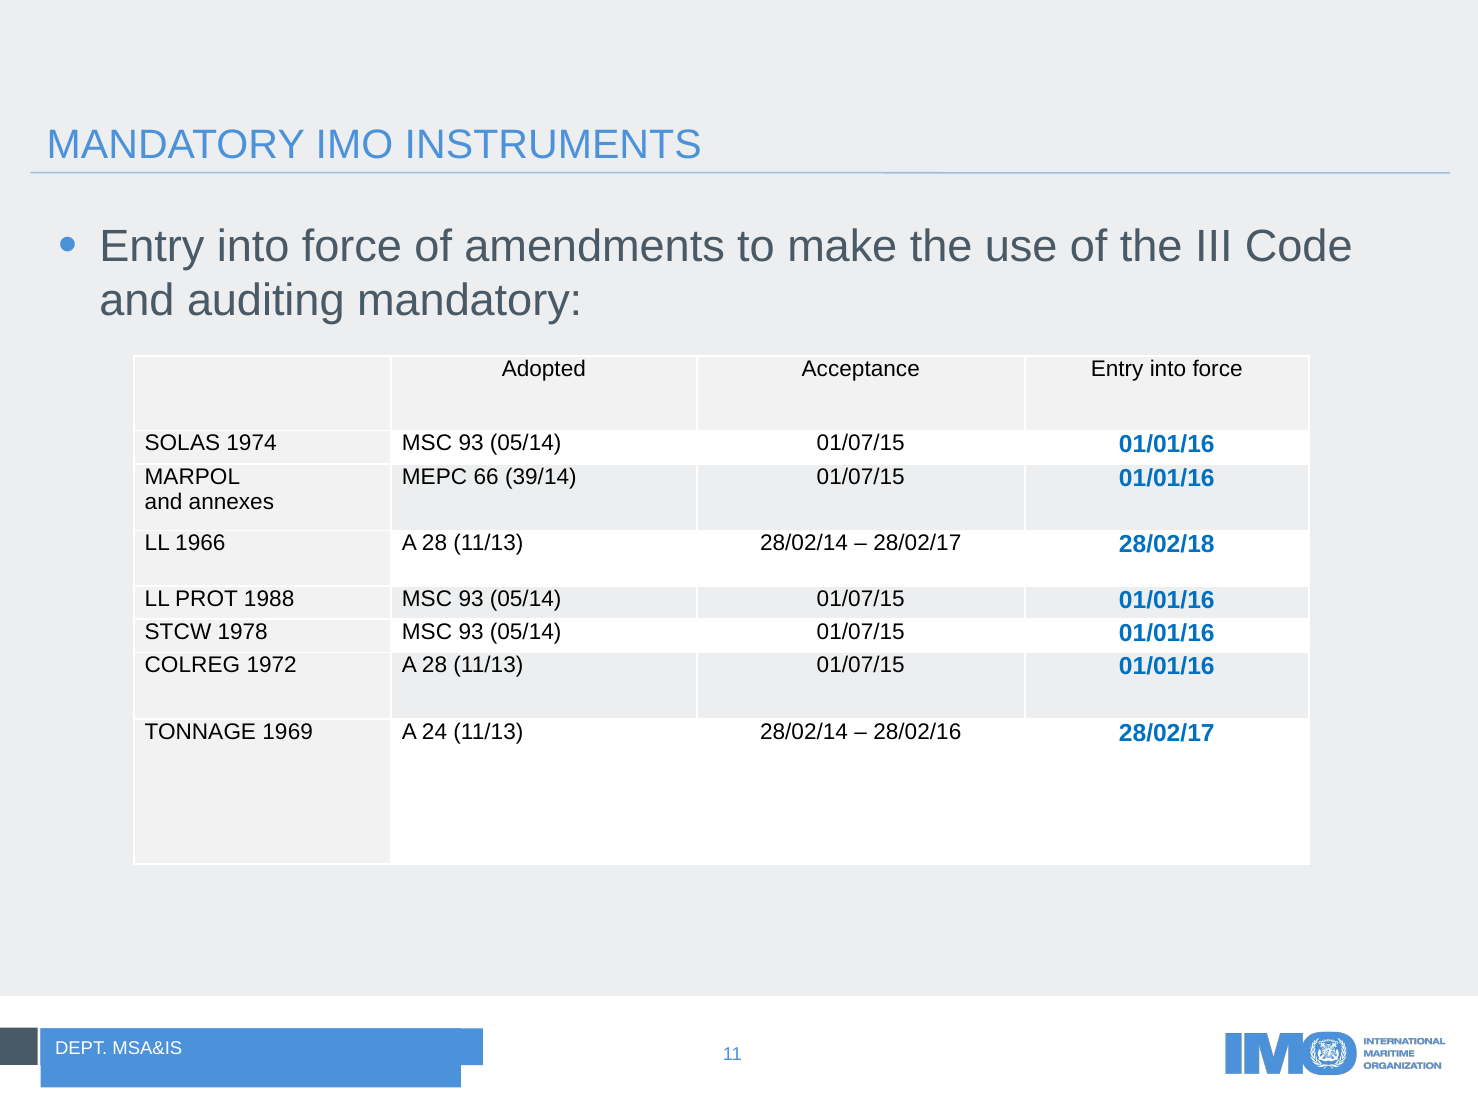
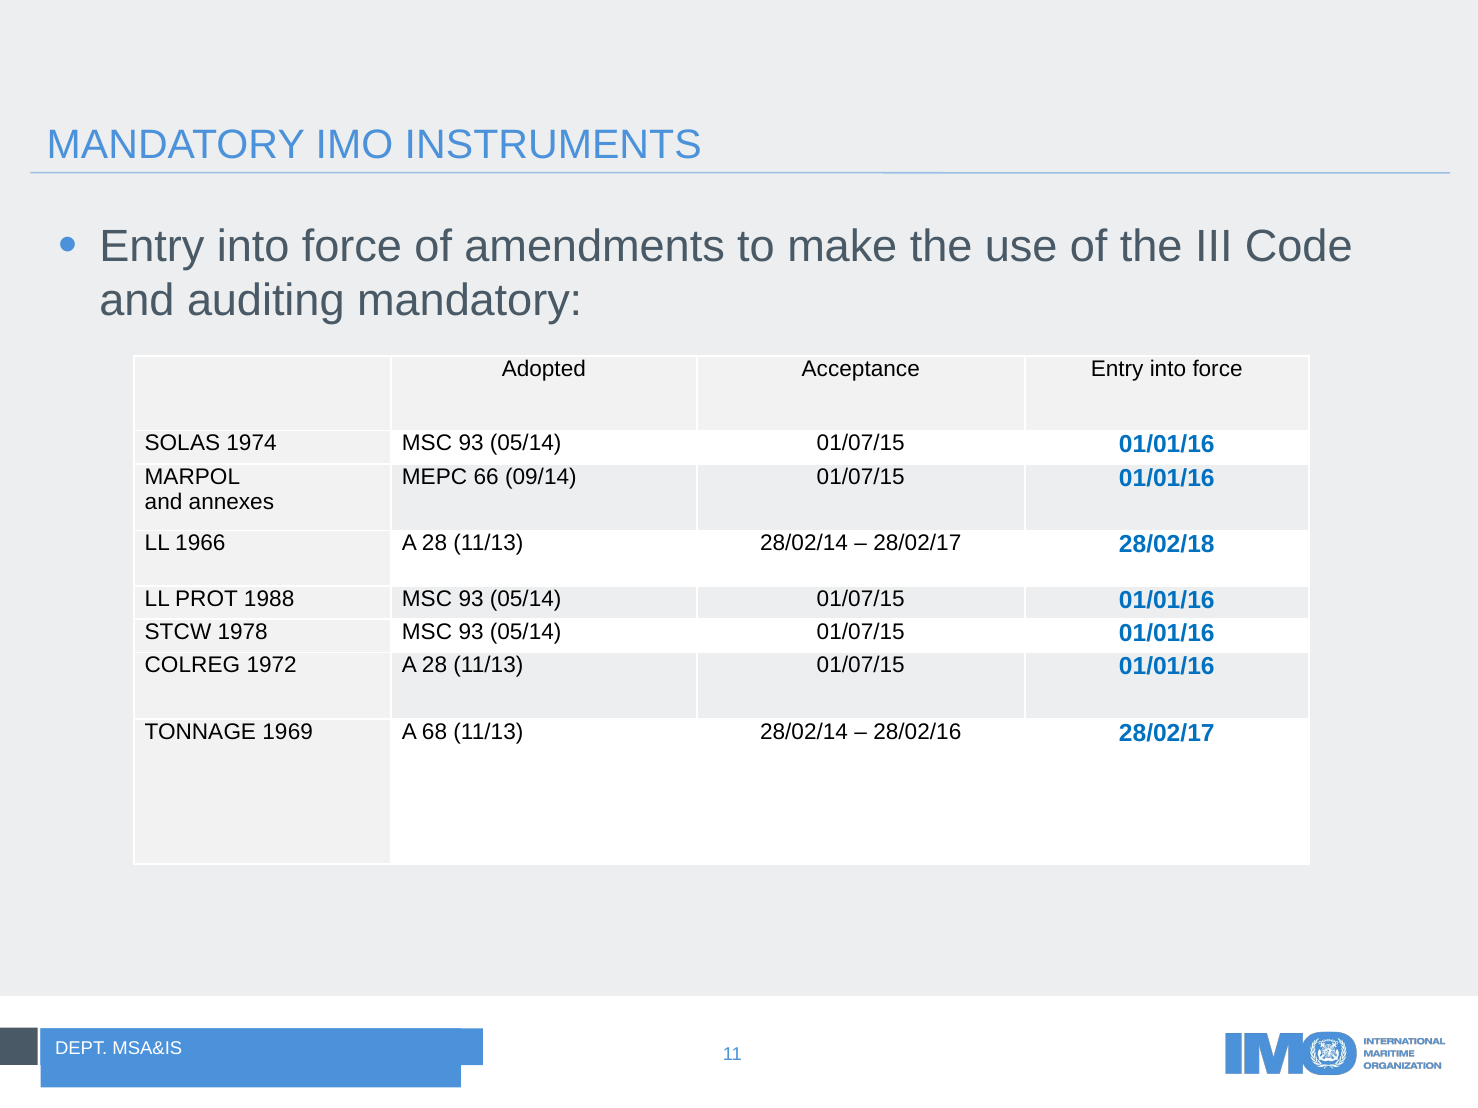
39/14: 39/14 -> 09/14
24: 24 -> 68
